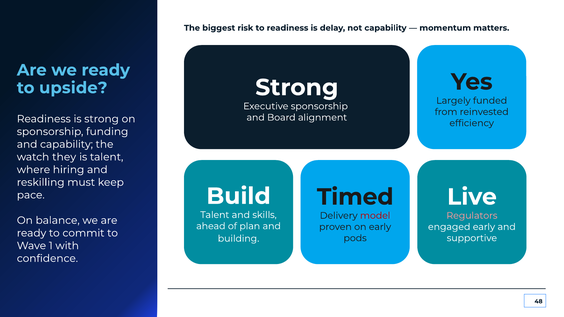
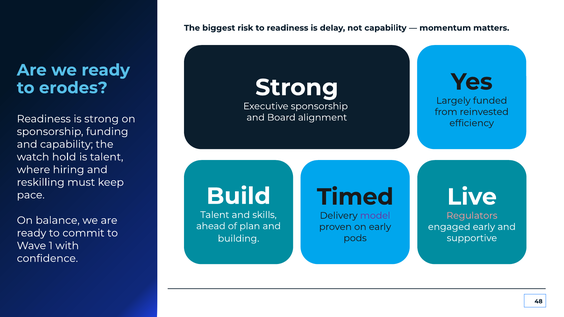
upside: upside -> erodes
they: they -> hold
model colour: red -> purple
